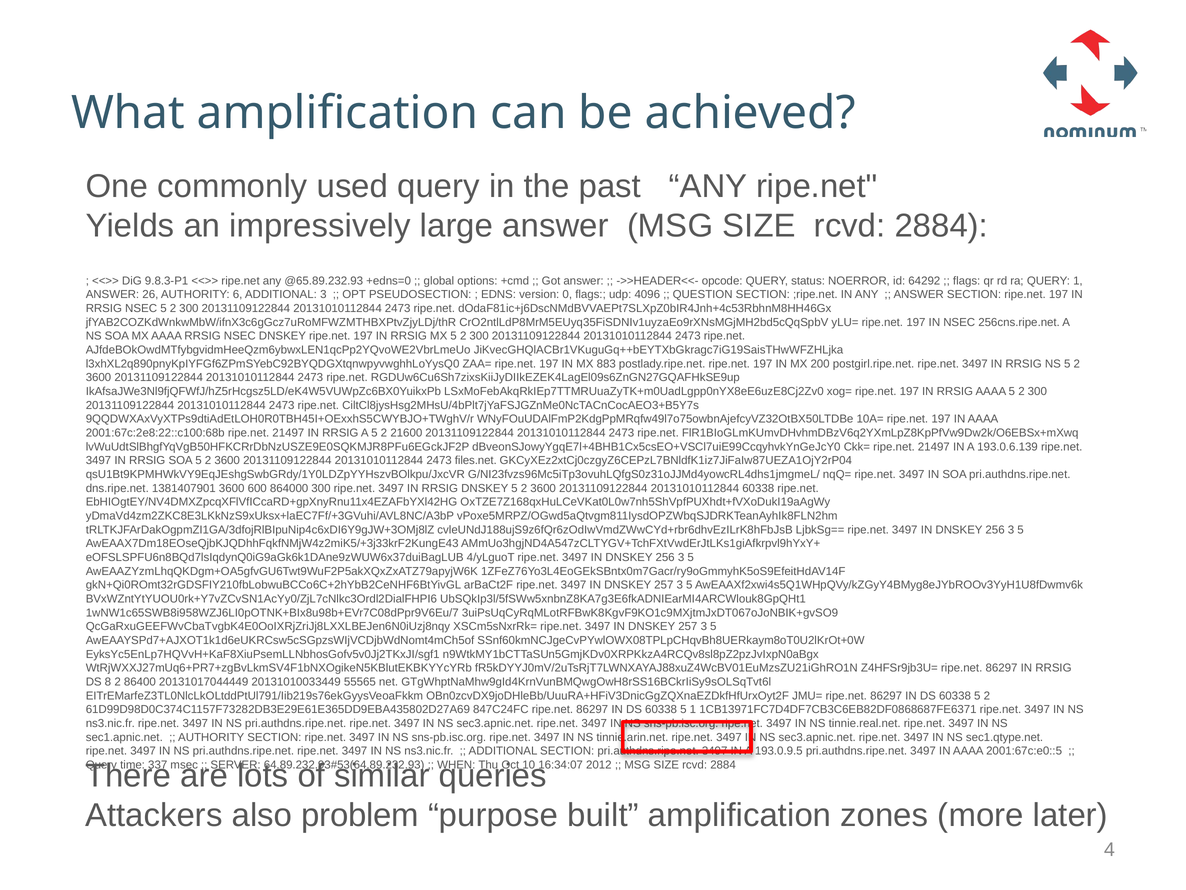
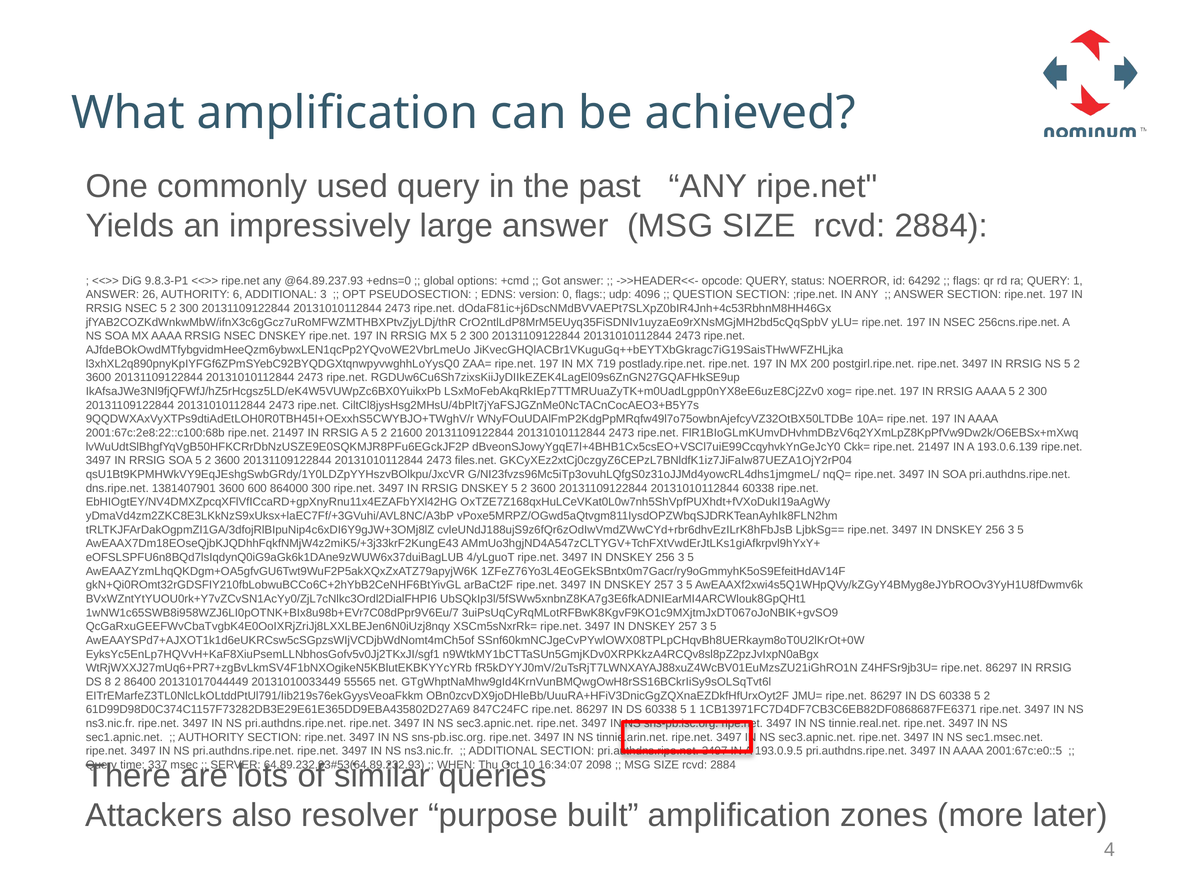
@65.89.232.93: @65.89.232.93 -> @64.89.237.93
883: 883 -> 719
sec1.qtype.net: sec1.qtype.net -> sec1.msec.net
2012: 2012 -> 2098
problem: problem -> resolver
